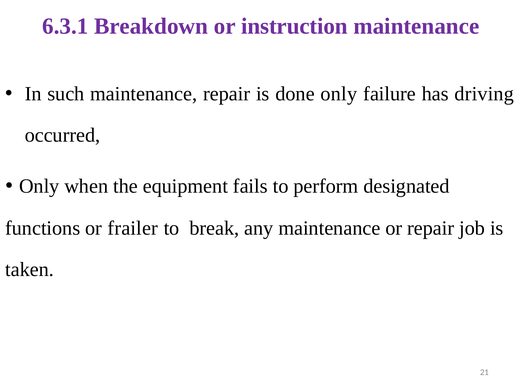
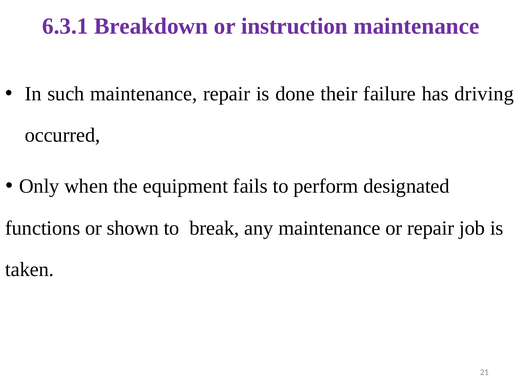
done only: only -> their
frailer: frailer -> shown
